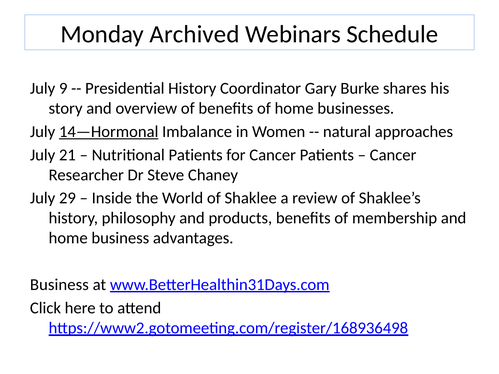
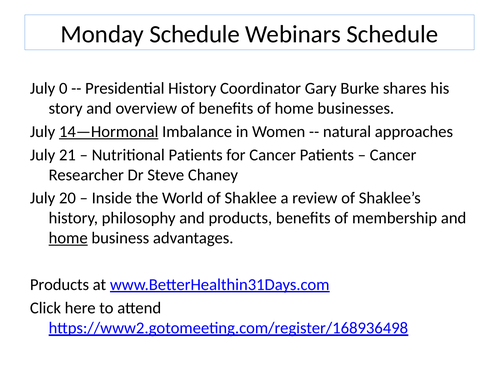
Monday Archived: Archived -> Schedule
9: 9 -> 0
29: 29 -> 20
home at (68, 238) underline: none -> present
Business at (59, 285): Business -> Products
